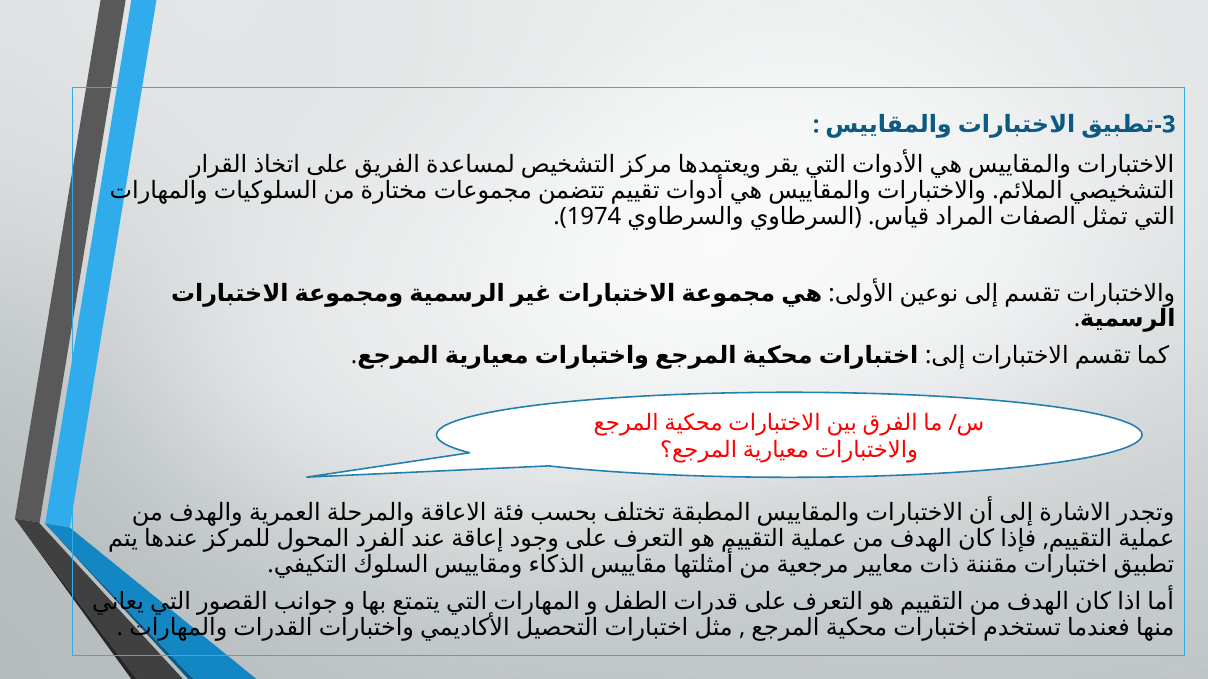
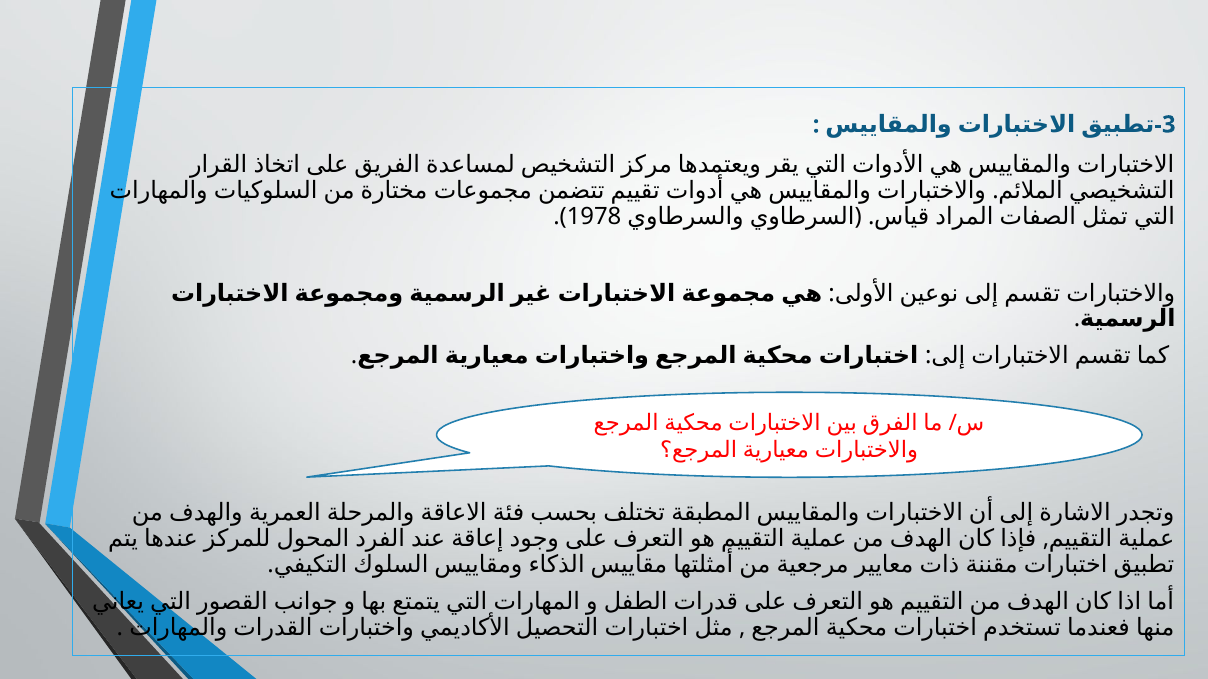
1974: 1974 -> 1978
